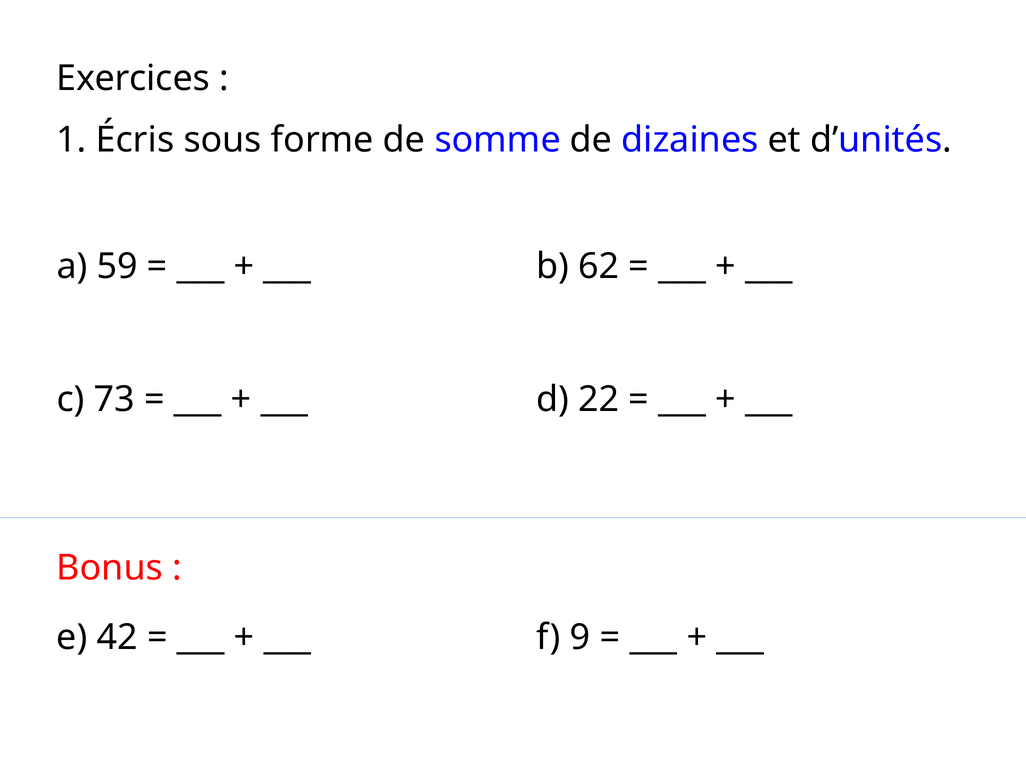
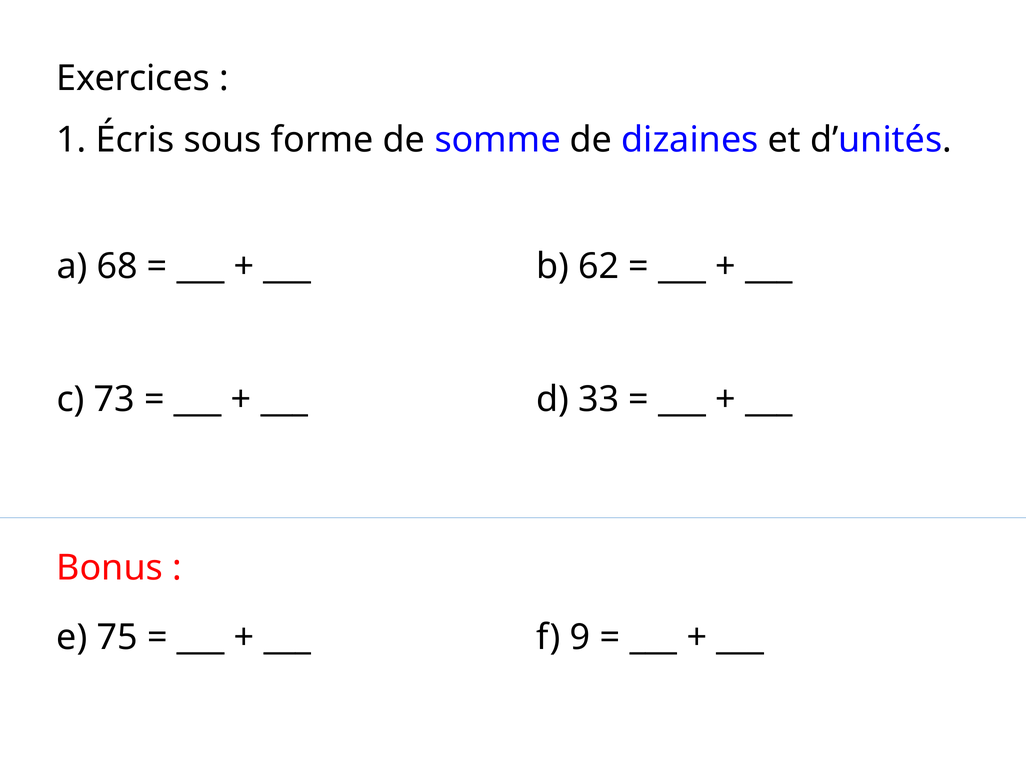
59: 59 -> 68
22: 22 -> 33
42: 42 -> 75
